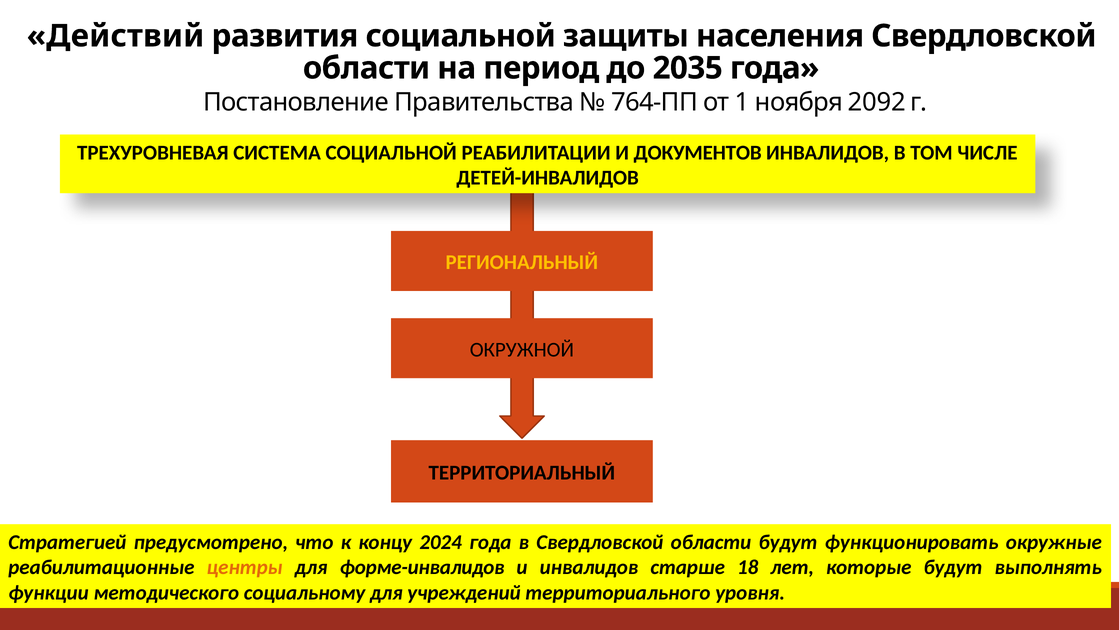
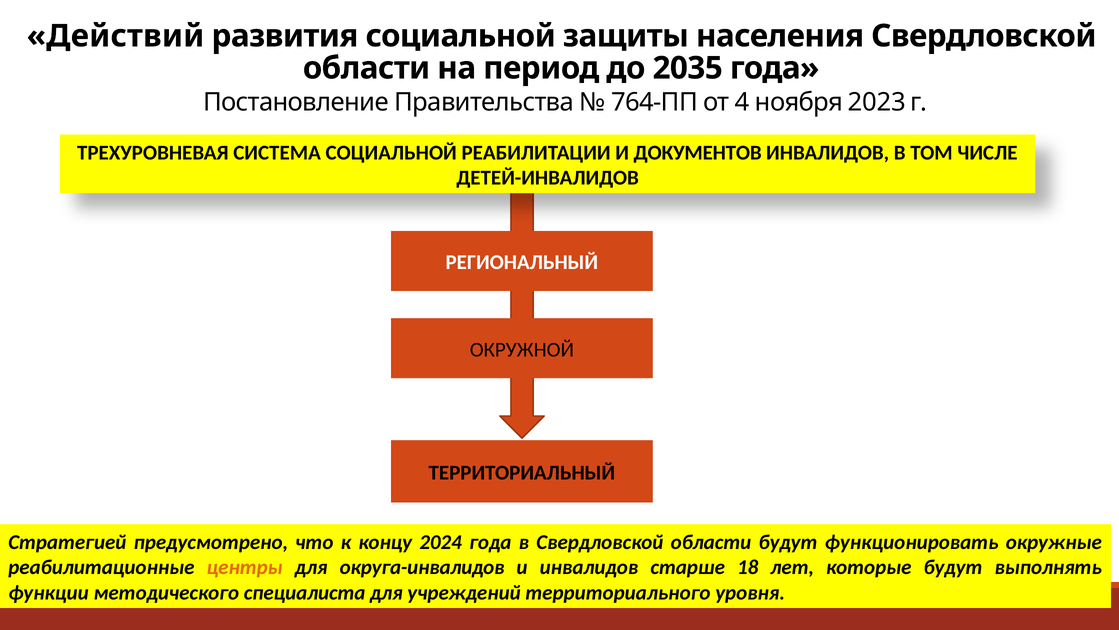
1: 1 -> 4
2092: 2092 -> 2023
РЕГИОНАЛЬНЫЙ colour: yellow -> white
форме-инвалидов: форме-инвалидов -> округа-инвалидов
социальному: социальному -> специалиста
